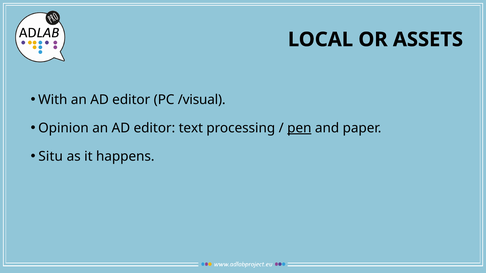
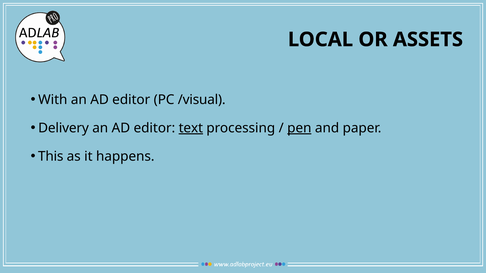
Opinion: Opinion -> Delivery
text underline: none -> present
Situ: Situ -> This
